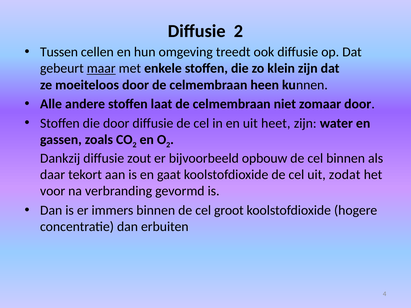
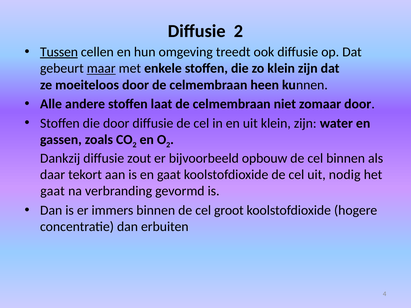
Tussen underline: none -> present
uit heet: heet -> klein
zodat: zodat -> nodig
voor at (53, 191): voor -> gaat
